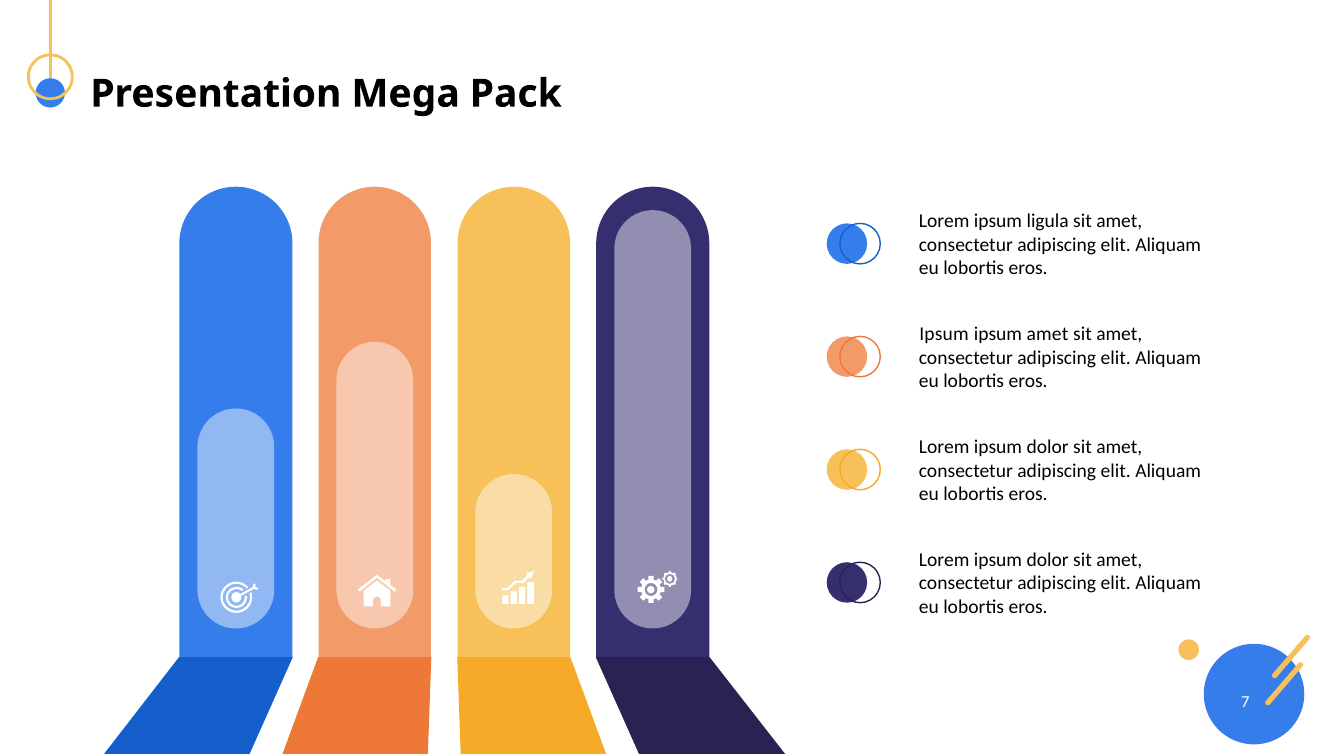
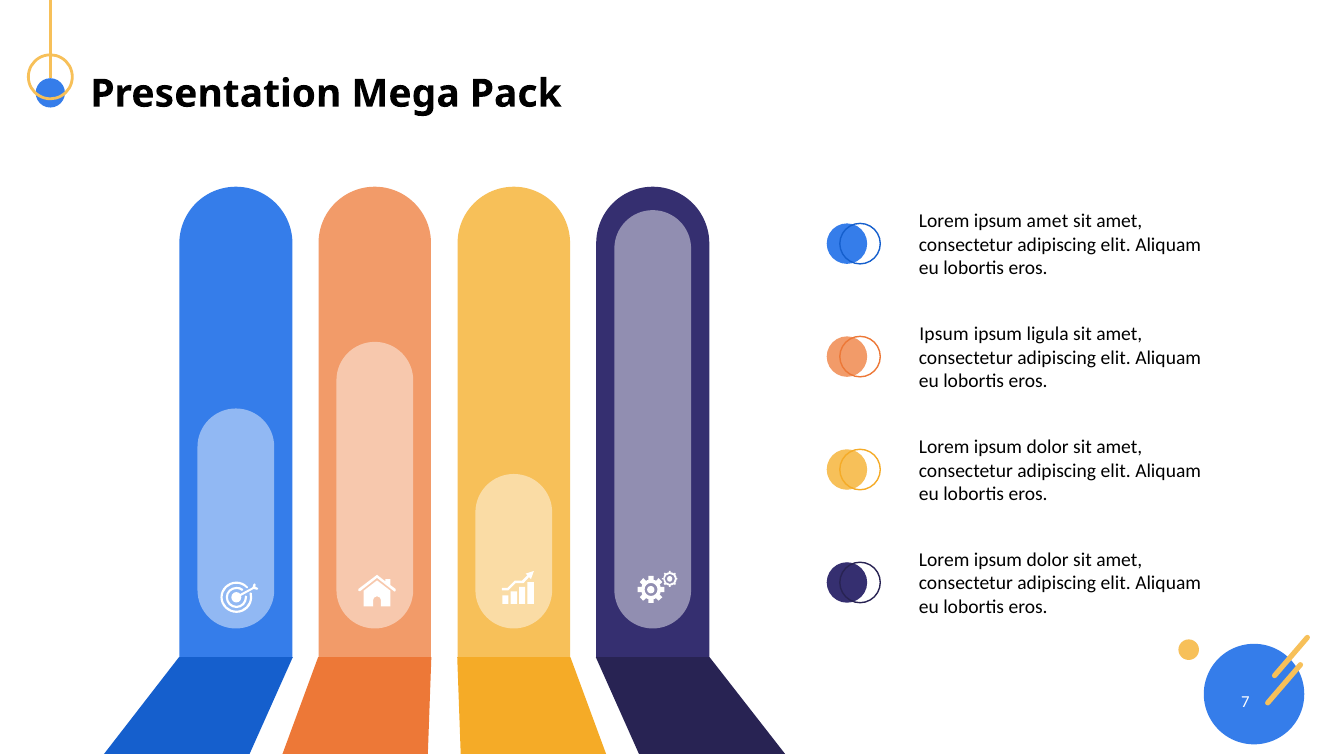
ipsum ligula: ligula -> amet
ipsum amet: amet -> ligula
